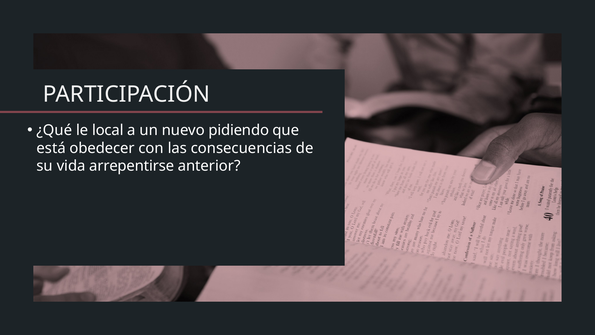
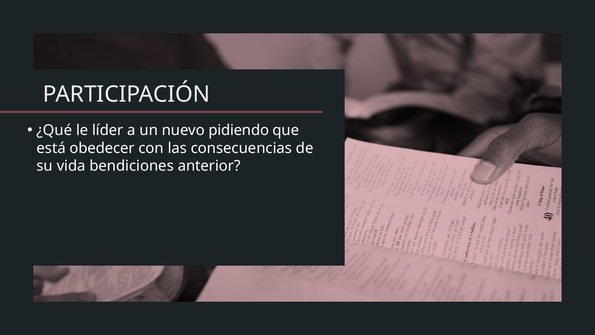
local: local -> líder
arrepentirse: arrepentirse -> bendiciones
